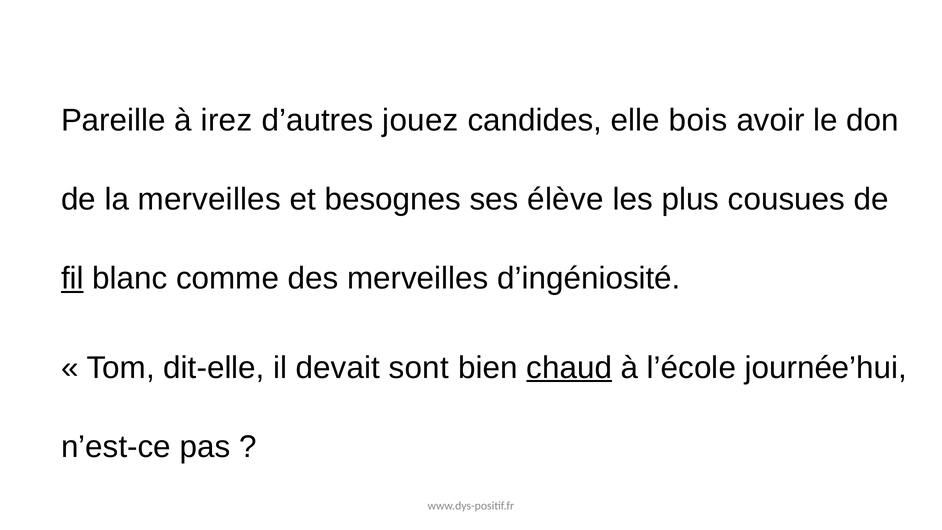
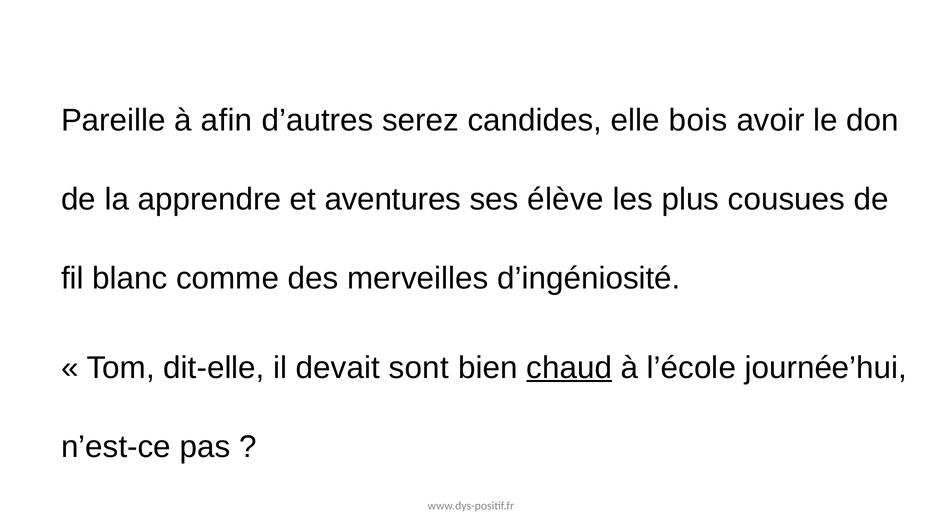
irez: irez -> afin
jouez: jouez -> serez
la merveilles: merveilles -> apprendre
besognes: besognes -> aventures
fil underline: present -> none
